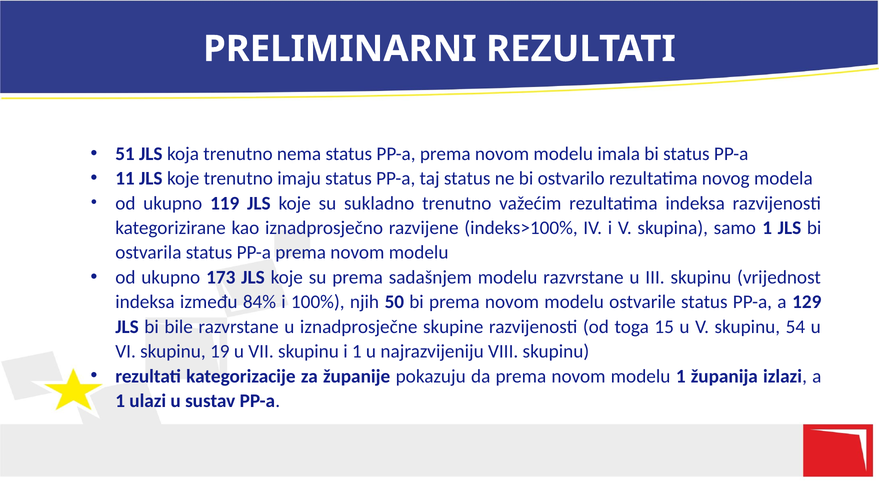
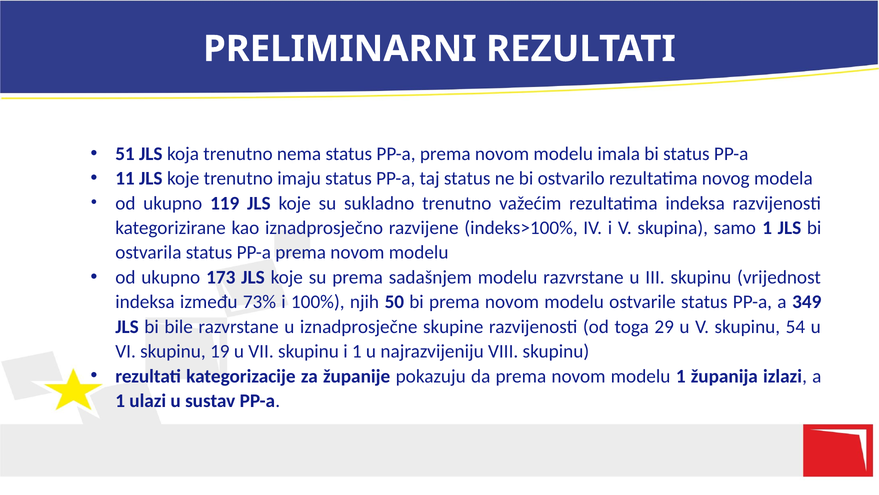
84%: 84% -> 73%
129: 129 -> 349
15: 15 -> 29
